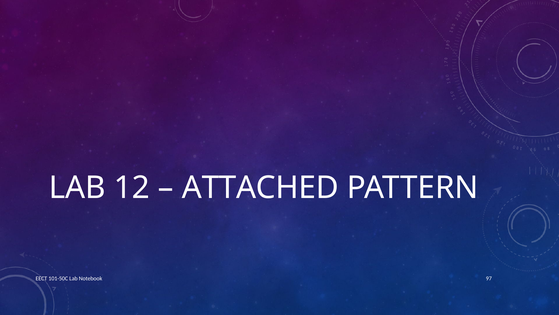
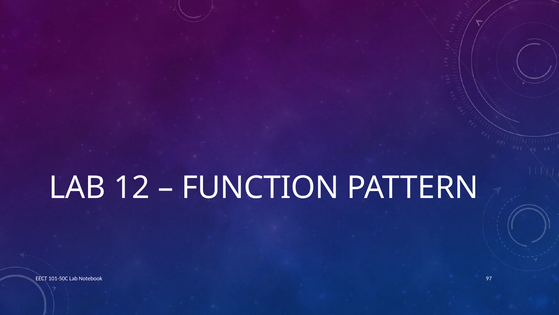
ATTACHED: ATTACHED -> FUNCTION
